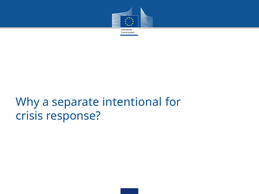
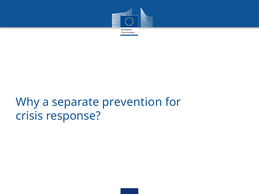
intentional: intentional -> prevention
